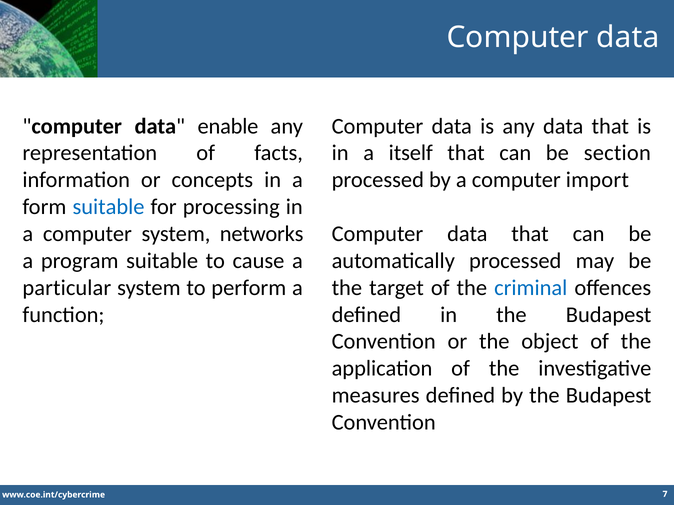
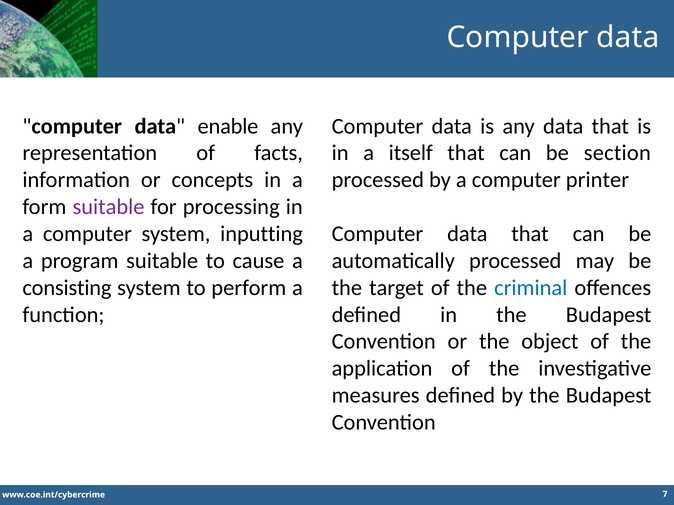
import: import -> printer
suitable at (109, 207) colour: blue -> purple
networks: networks -> inputting
particular: particular -> consisting
